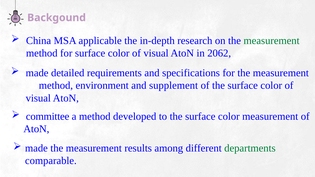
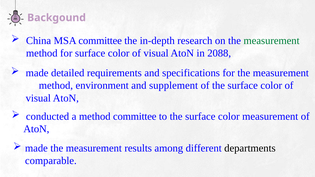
MSA applicable: applicable -> committee
2062: 2062 -> 2088
committee: committee -> conducted
method developed: developed -> committee
departments colour: green -> black
